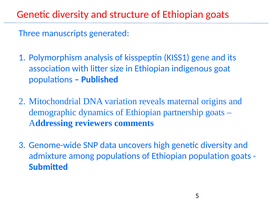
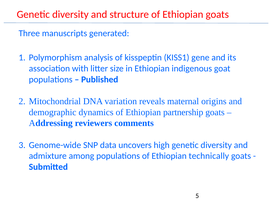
population: population -> technically
